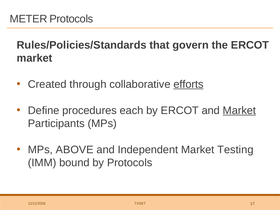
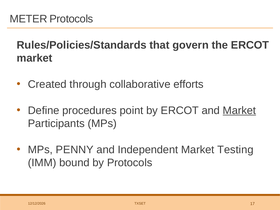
efforts underline: present -> none
each: each -> point
ABOVE: ABOVE -> PENNY
